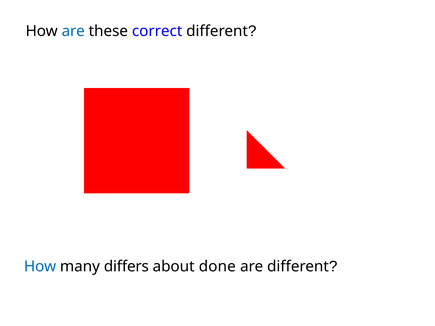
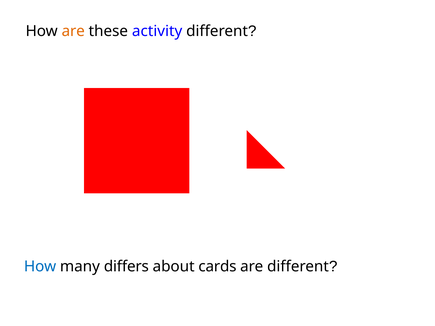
are at (73, 31) colour: blue -> orange
correct: correct -> activity
done: done -> cards
